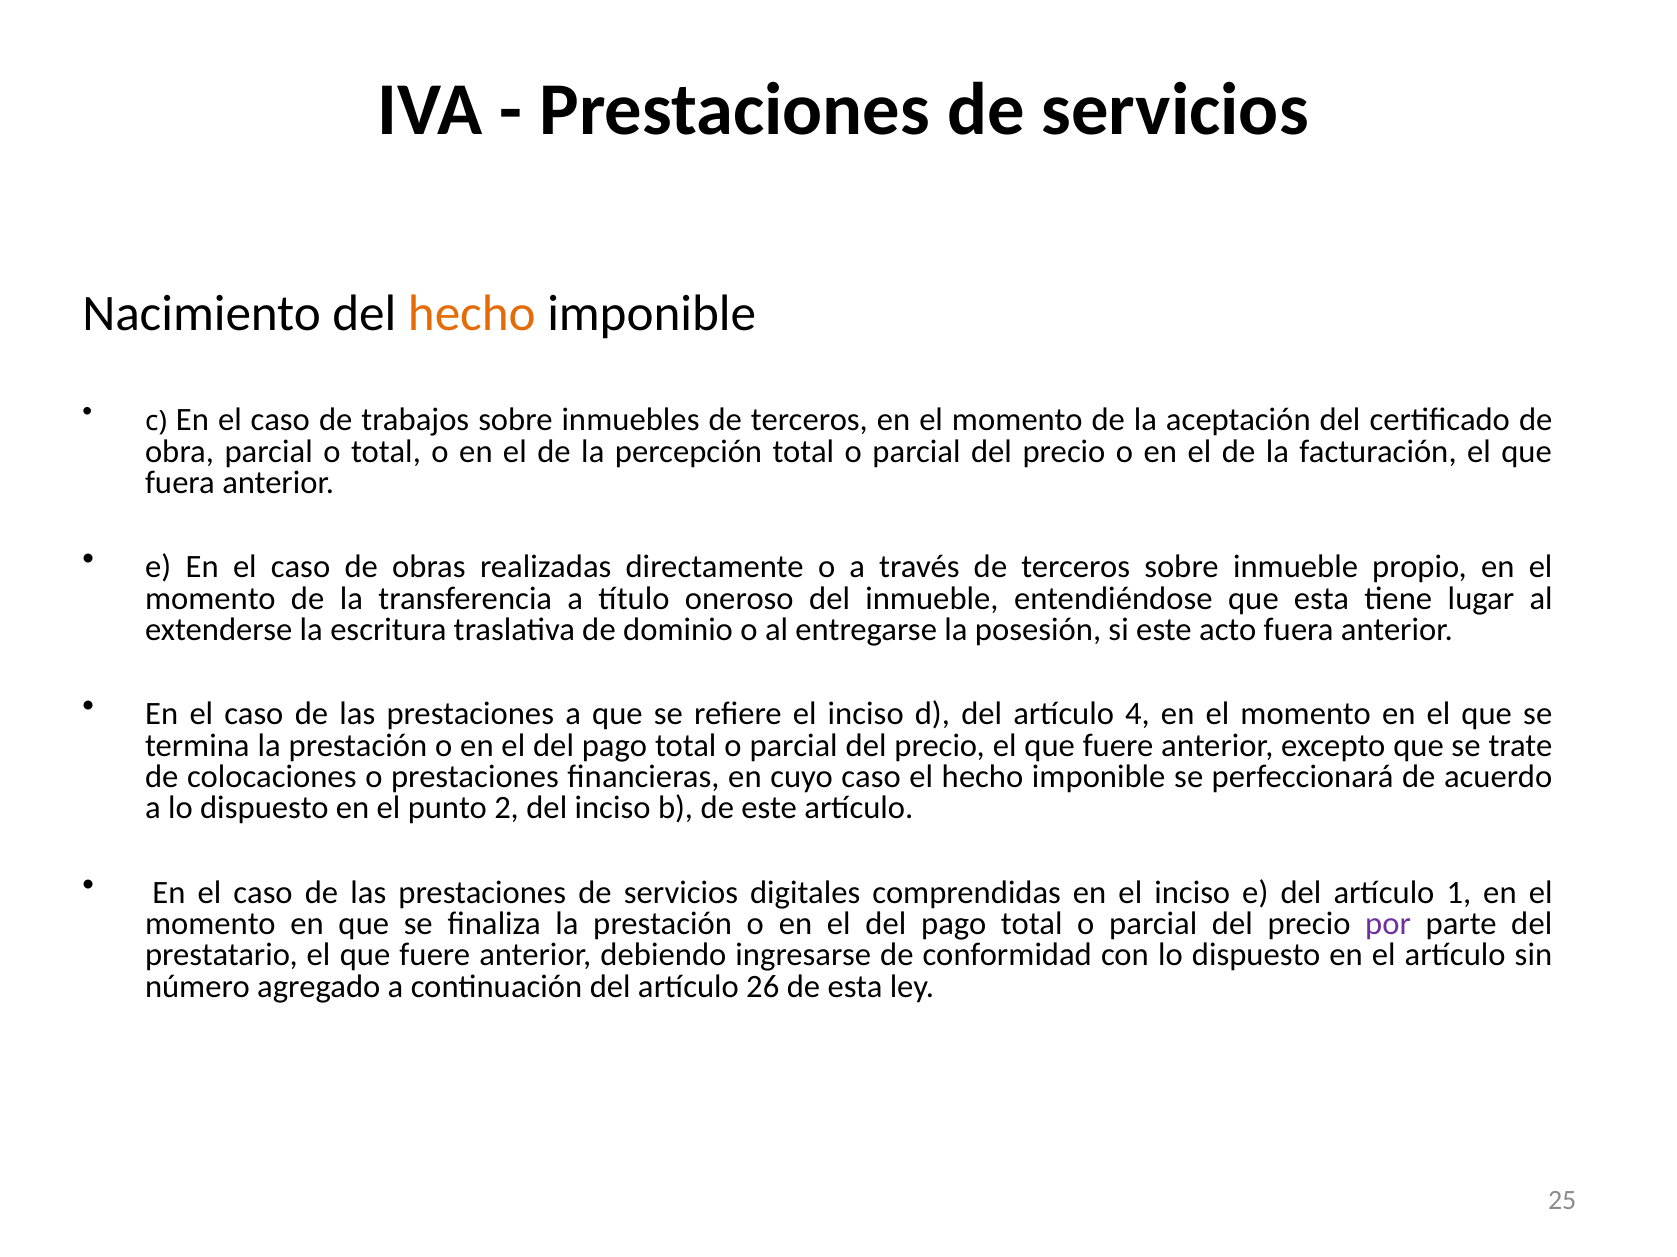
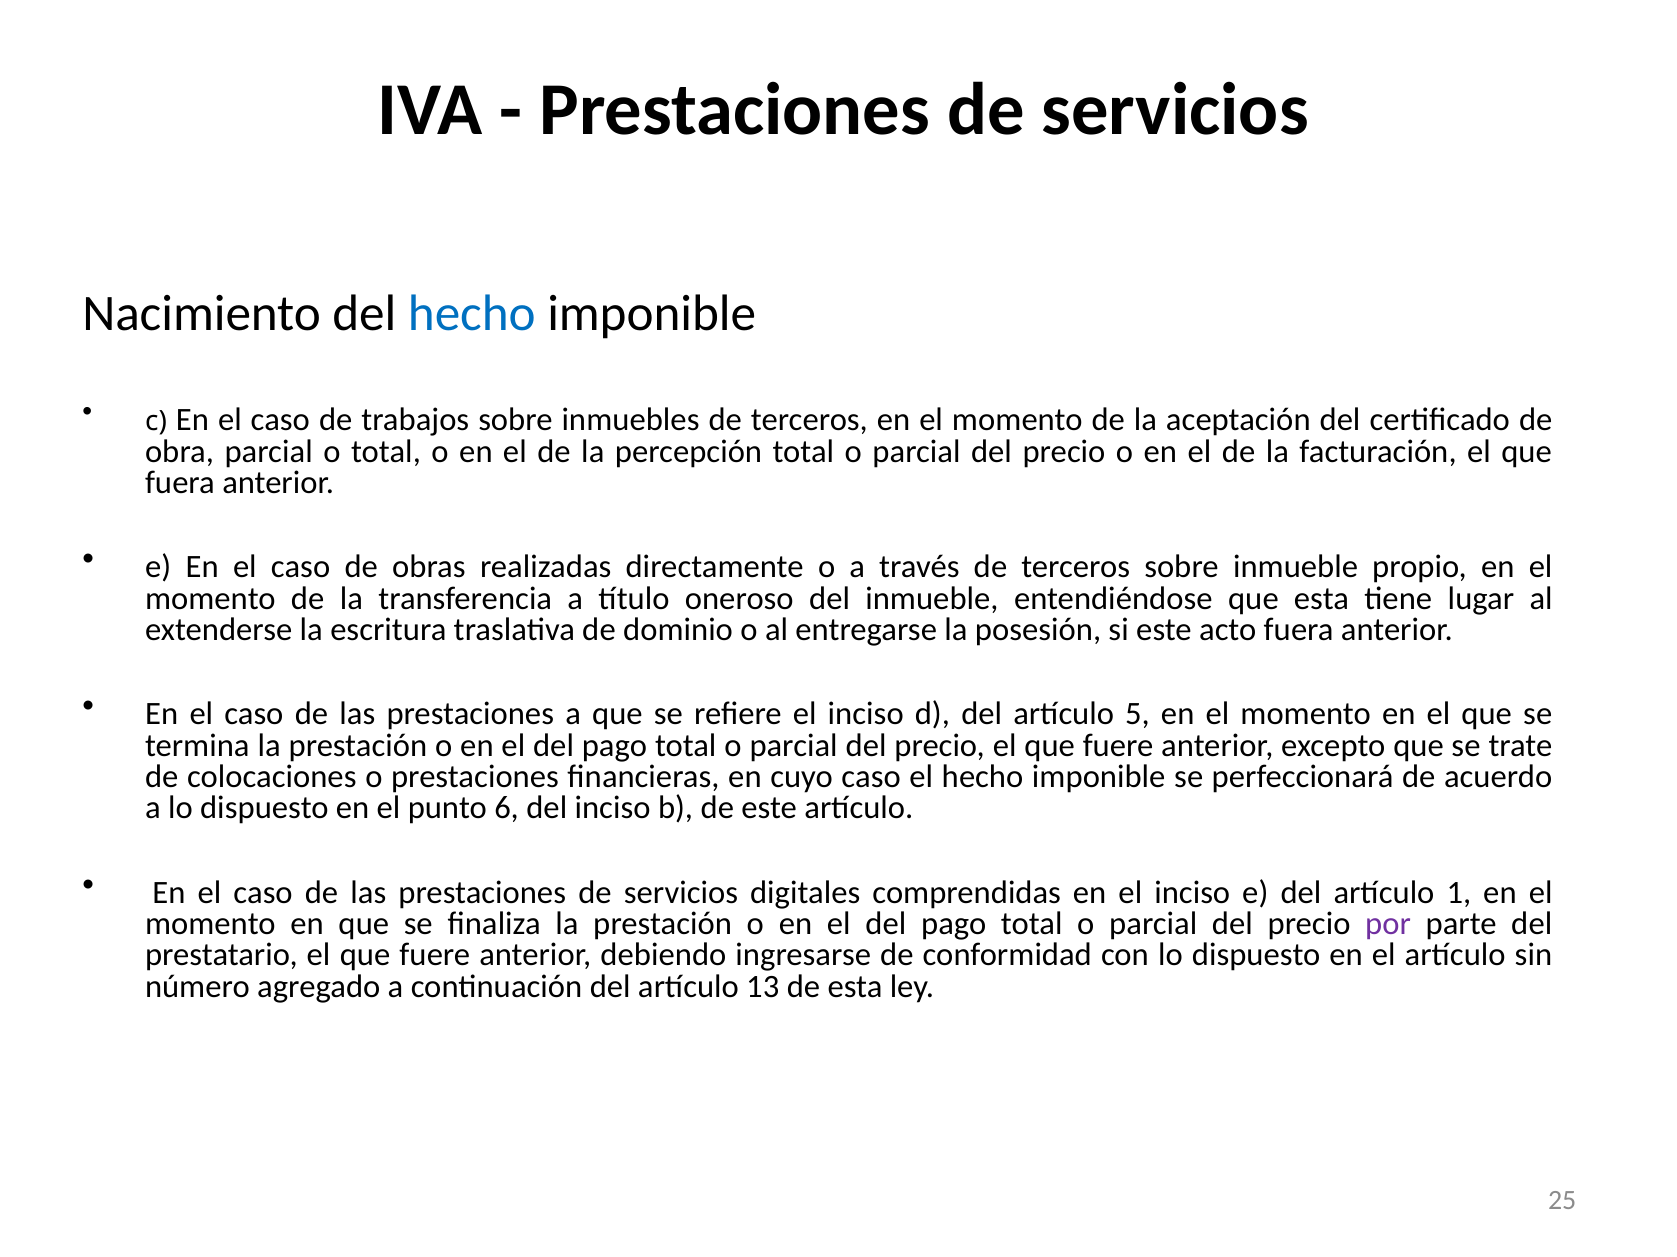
hecho at (472, 313) colour: orange -> blue
4: 4 -> 5
2: 2 -> 6
26: 26 -> 13
